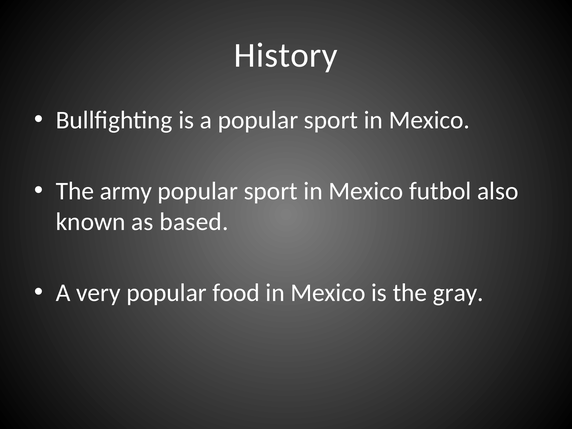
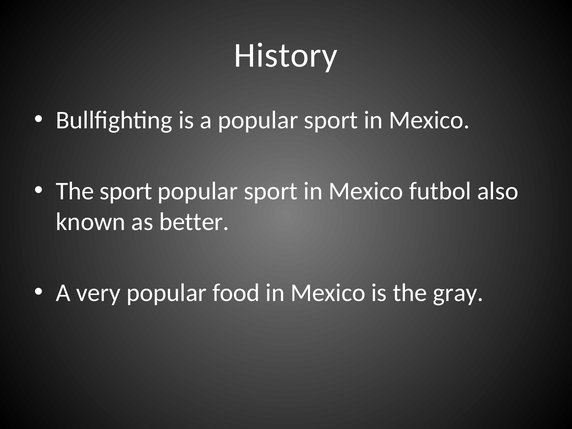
The army: army -> sport
based: based -> better
